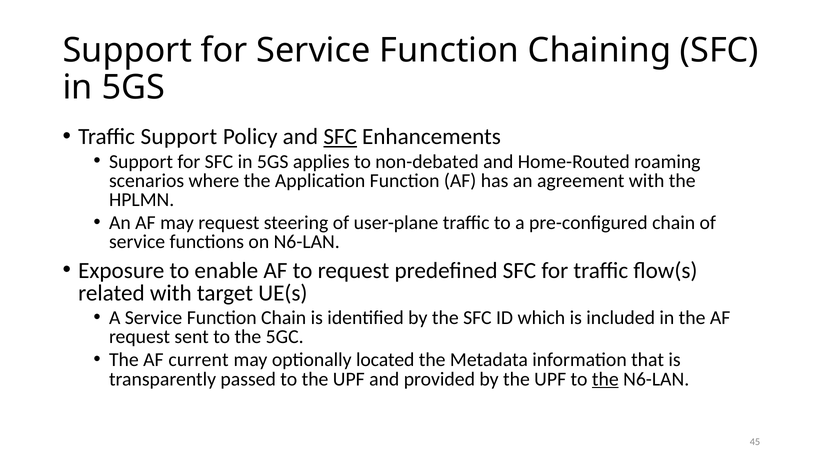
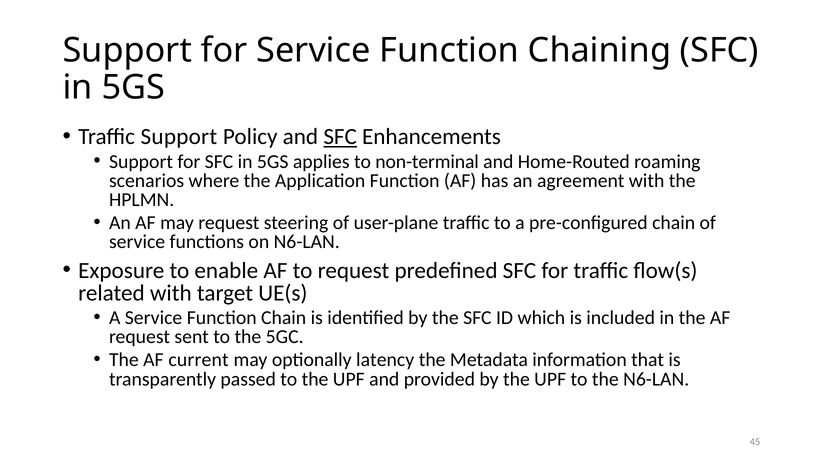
non-debated: non-debated -> non-terminal
located: located -> latency
the at (605, 379) underline: present -> none
